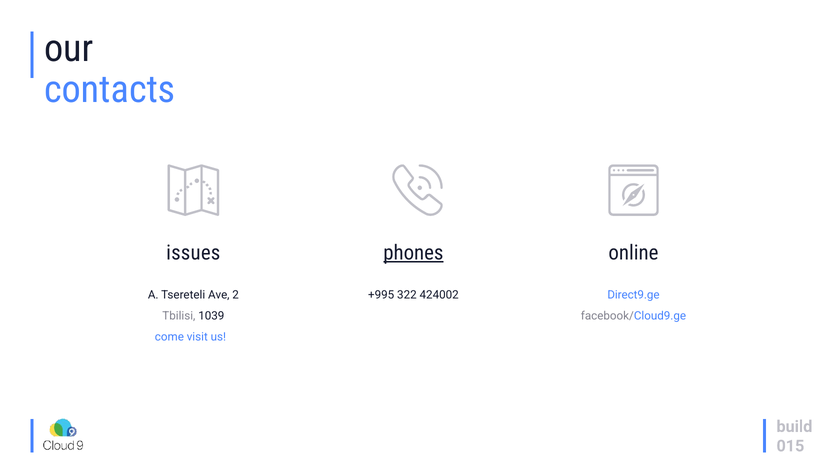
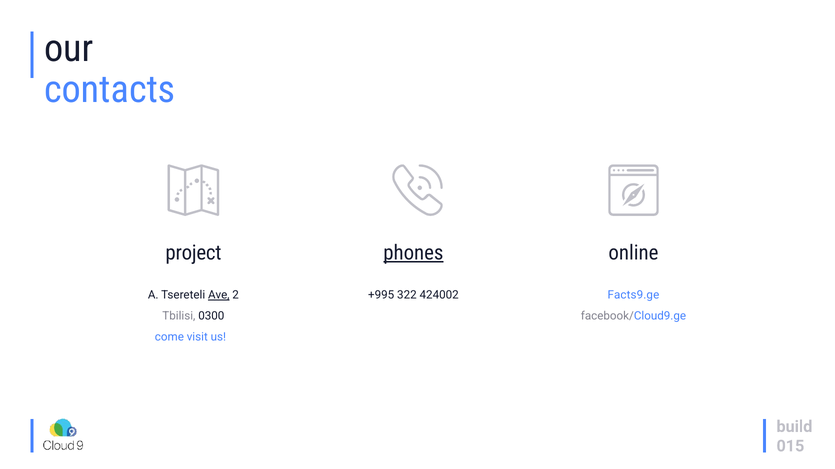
issues: issues -> project
Direct9.ge: Direct9.ge -> Facts9.ge
Ave underline: none -> present
1039: 1039 -> 0300
